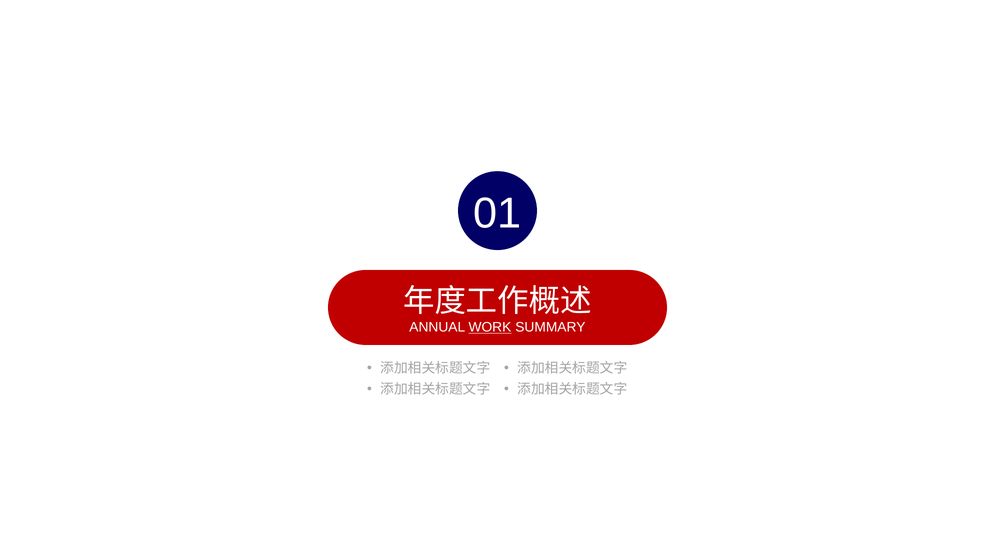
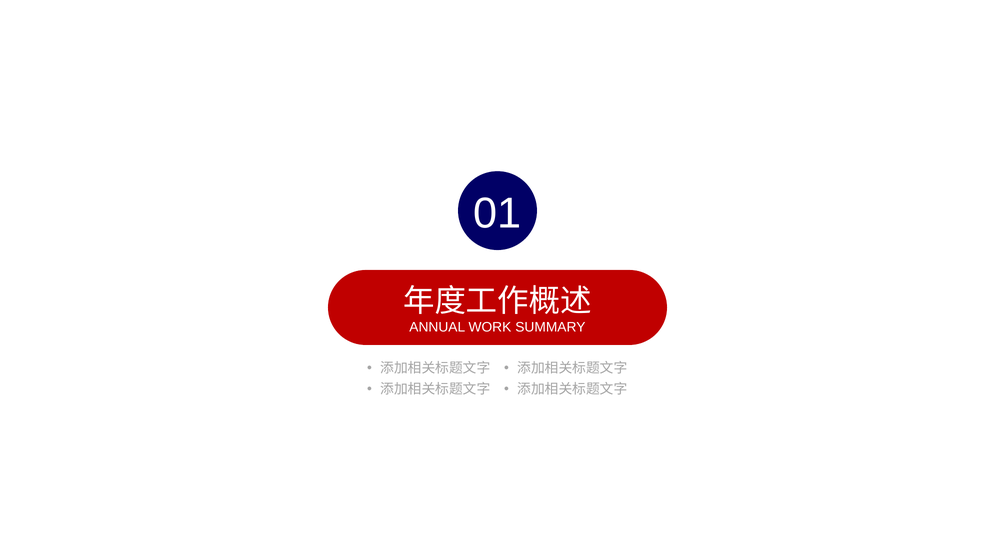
WORK underline: present -> none
